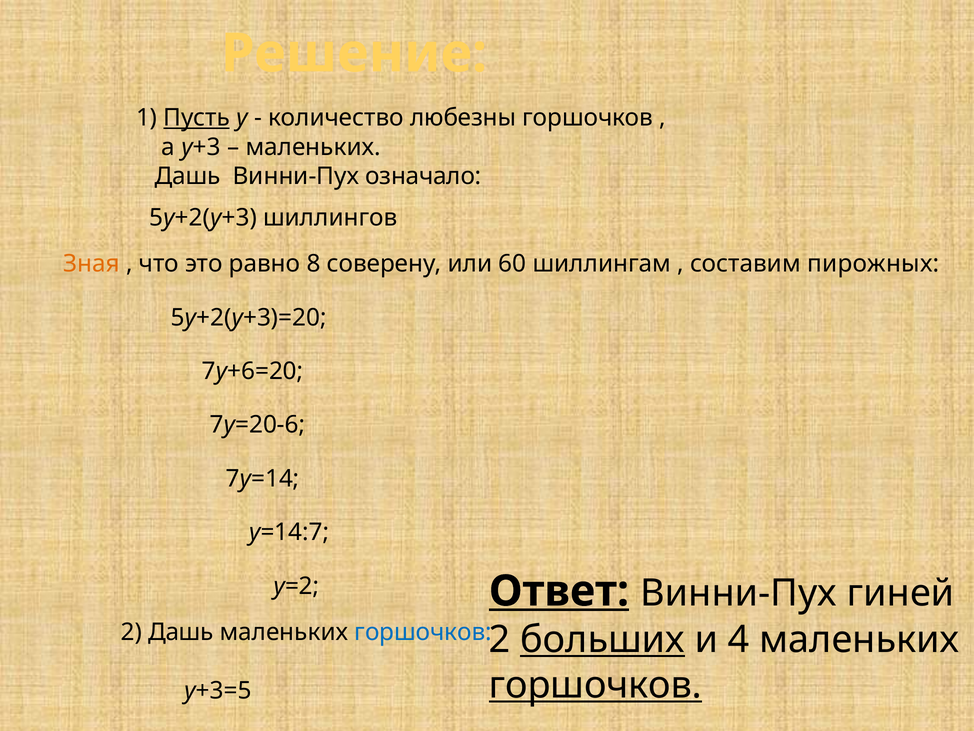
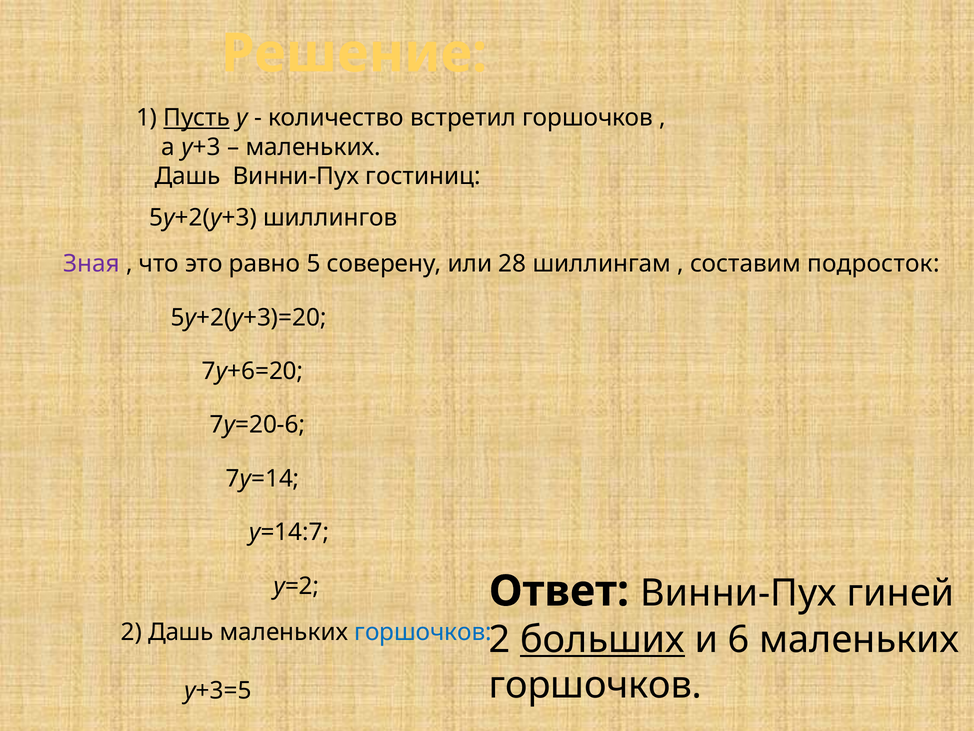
любезны: любезны -> встретил
означало: означало -> гостиниц
Зная colour: orange -> purple
8: 8 -> 5
60: 60 -> 28
пирожных: пирожных -> подросток
Ответ underline: present -> none
4: 4 -> 6
горшочков at (595, 685) underline: present -> none
